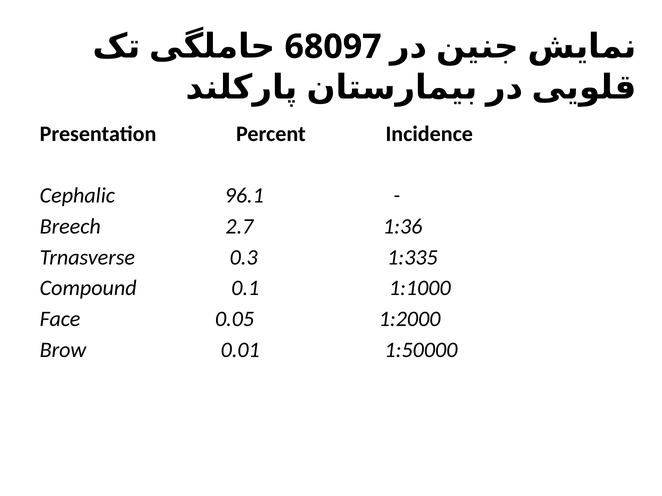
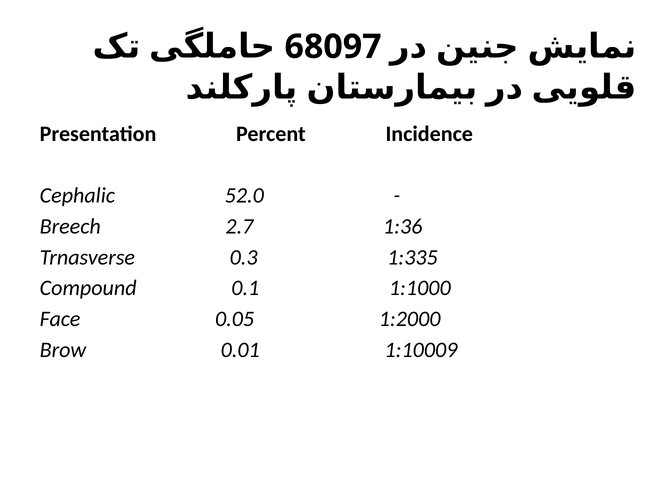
96.1: 96.1 -> 52.0
1:50000: 1:50000 -> 1:10009
